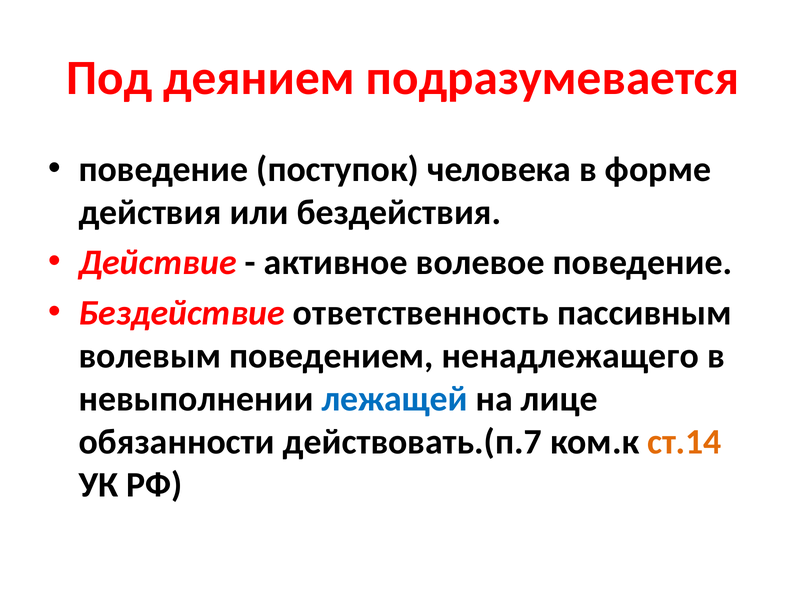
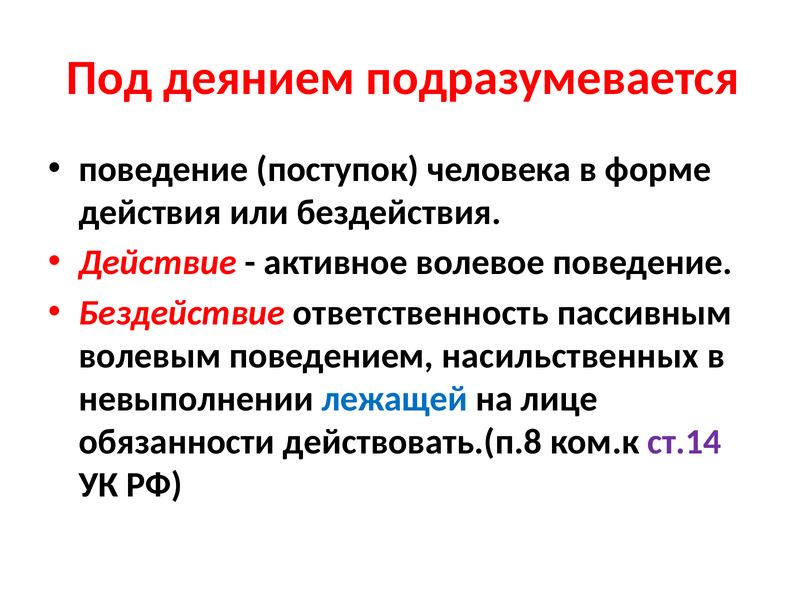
ненадлежащего: ненадлежащего -> насильственных
действовать.(п.7: действовать.(п.7 -> действовать.(п.8
ст.14 colour: orange -> purple
